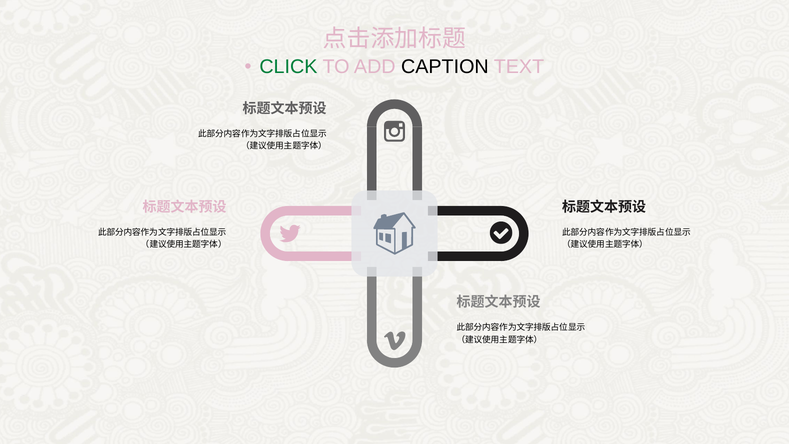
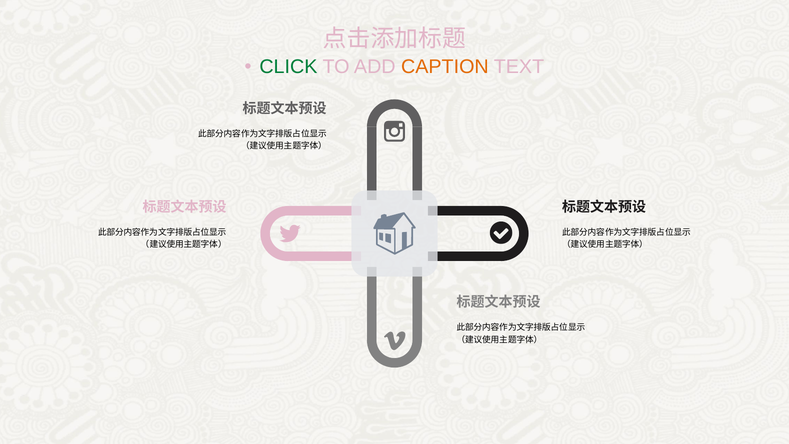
CAPTION colour: black -> orange
